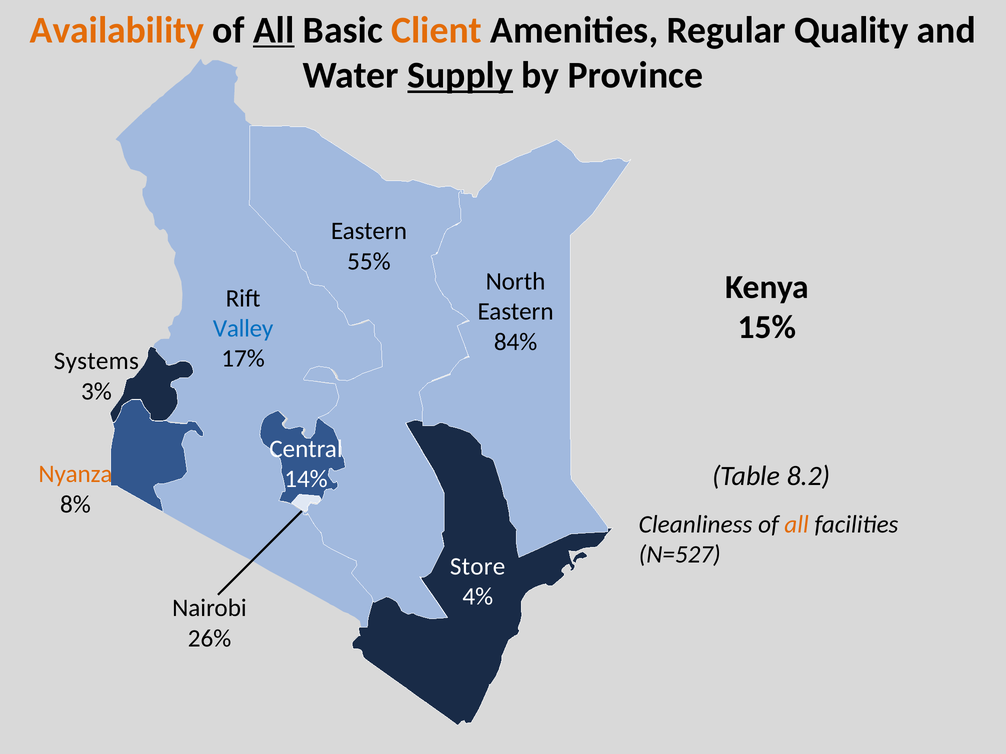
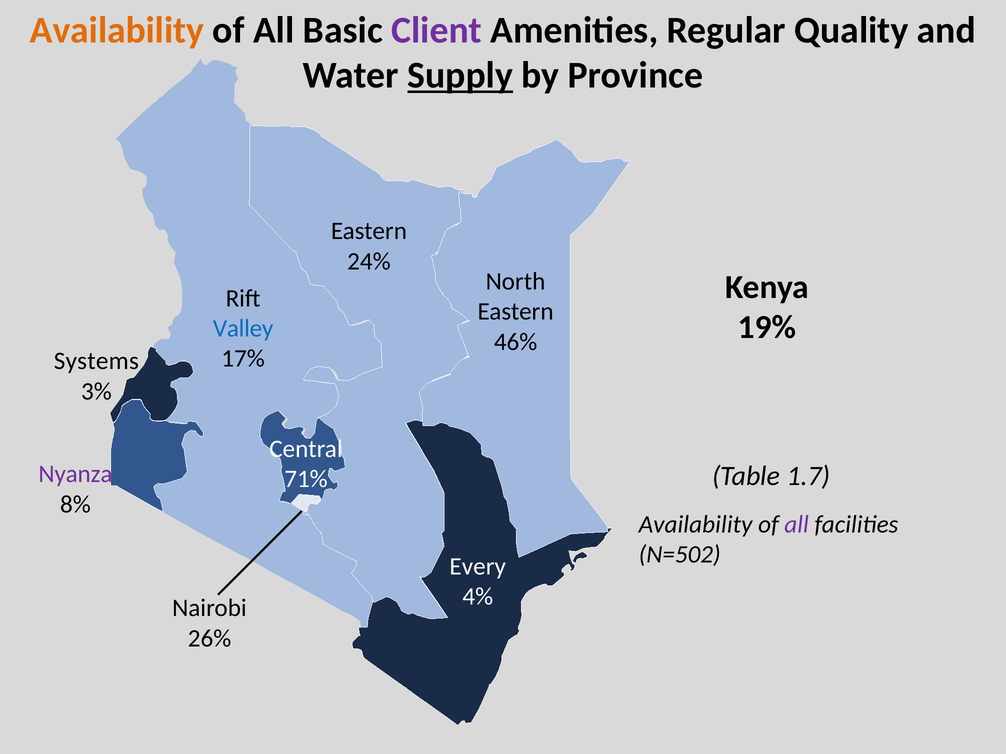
All at (274, 30) underline: present -> none
Client colour: orange -> purple
55%: 55% -> 24%
15%: 15% -> 19%
84%: 84% -> 46%
Nyanza colour: orange -> purple
8.2: 8.2 -> 1.7
14%: 14% -> 71%
Cleanliness at (696, 525): Cleanliness -> Availability
all at (797, 525) colour: orange -> purple
N=527: N=527 -> N=502
Store: Store -> Every
